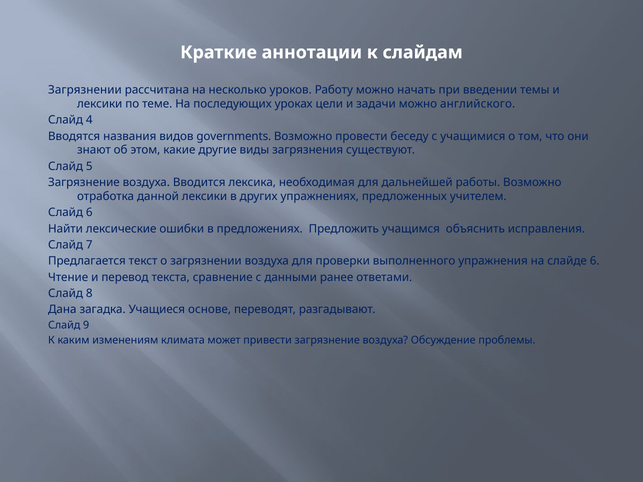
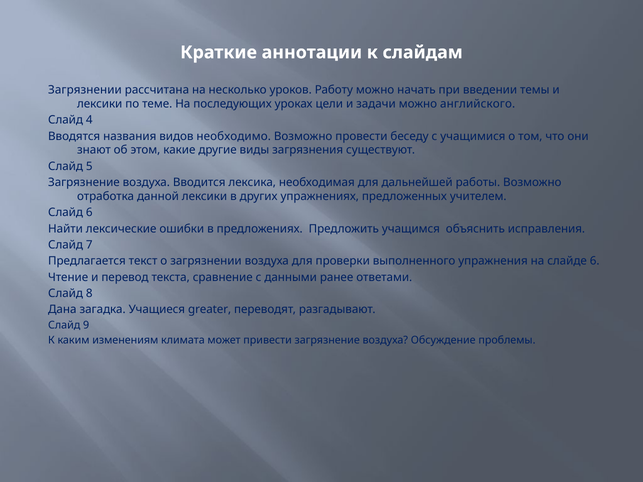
governments: governments -> необходимо
основе: основе -> greater
